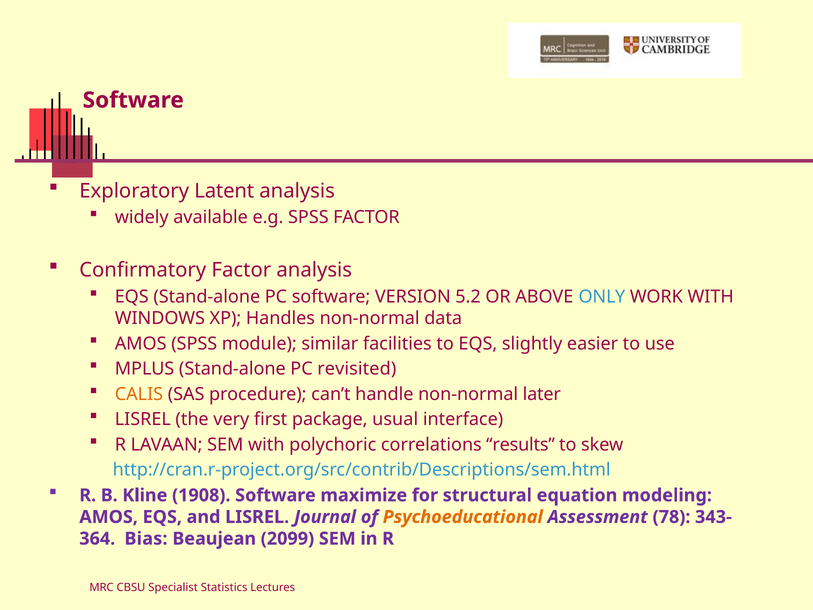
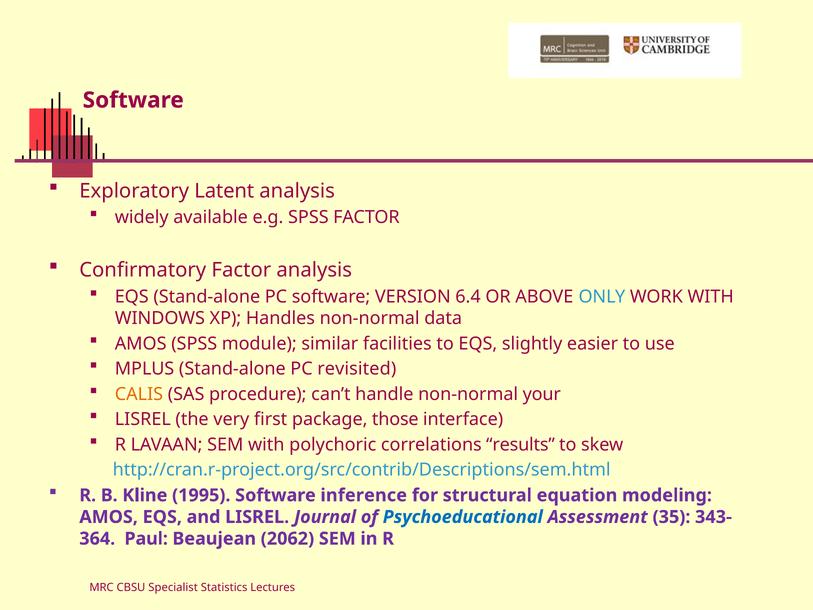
5.2: 5.2 -> 6.4
later: later -> your
usual: usual -> those
1908: 1908 -> 1995
maximize: maximize -> inference
Psychoeducational colour: orange -> blue
78: 78 -> 35
Bias: Bias -> Paul
2099: 2099 -> 2062
